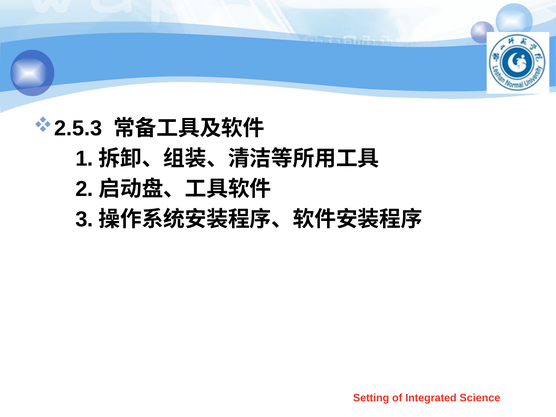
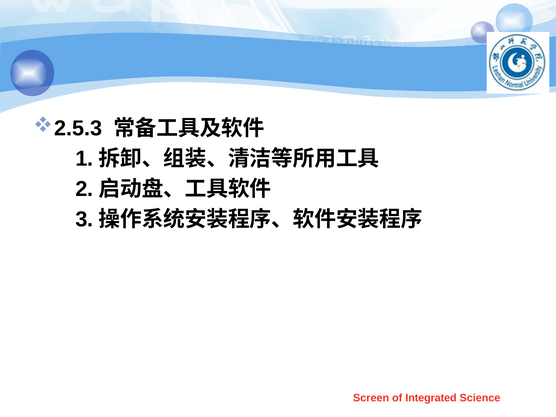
Setting: Setting -> Screen
